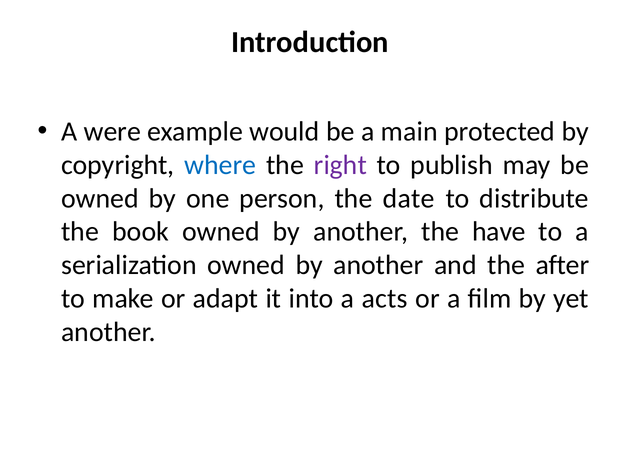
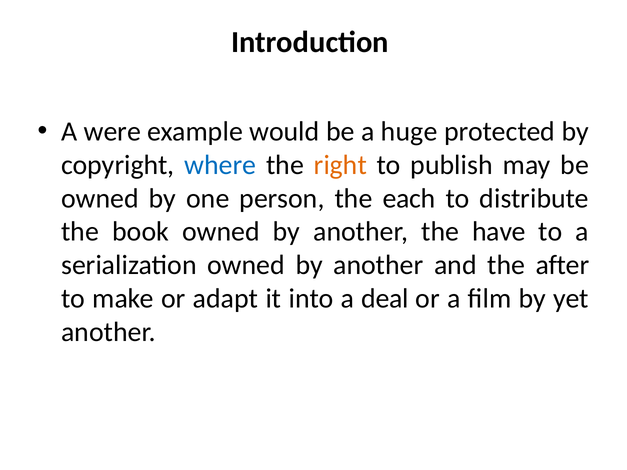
main: main -> huge
right colour: purple -> orange
date: date -> each
acts: acts -> deal
